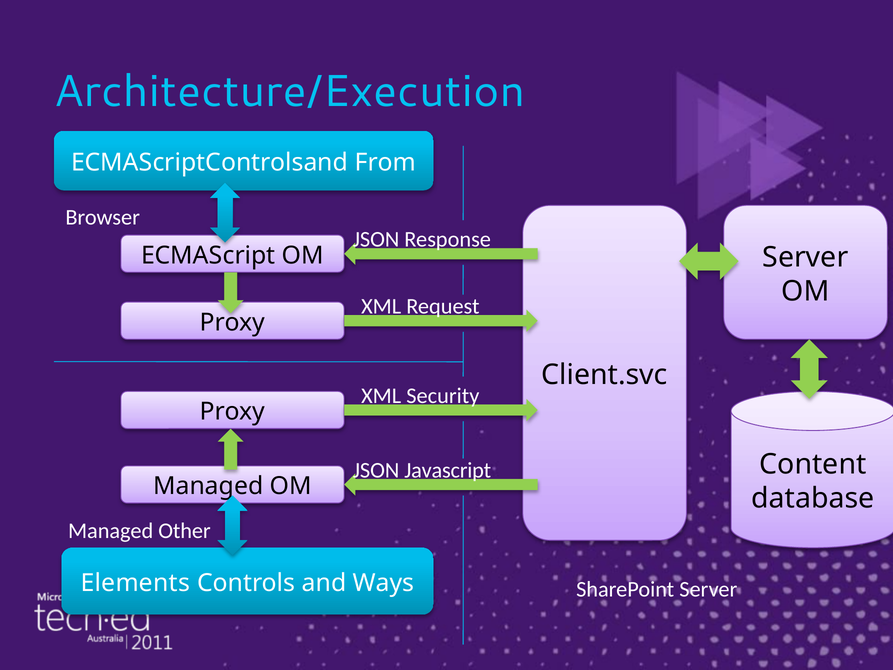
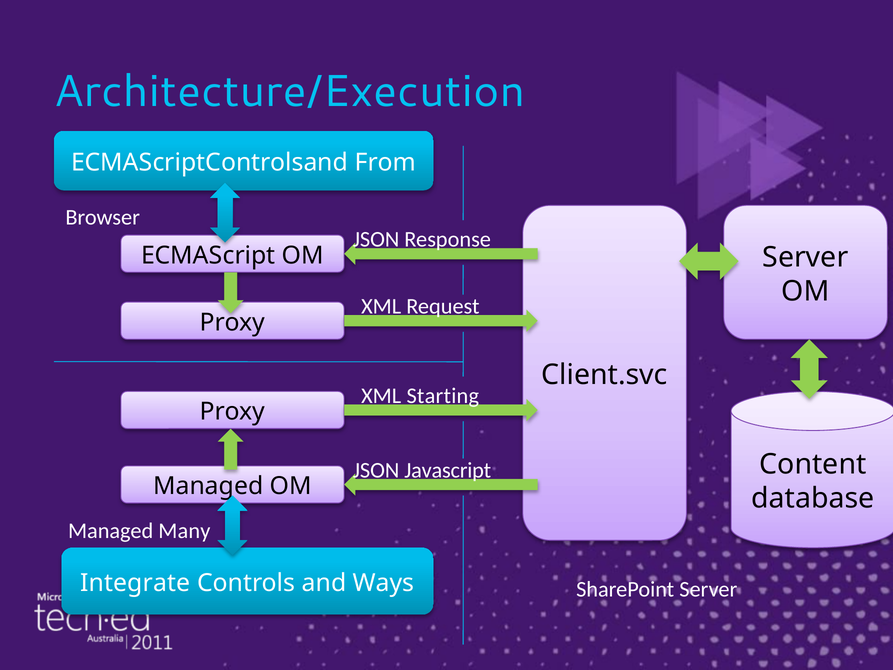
Security: Security -> Starting
Other: Other -> Many
Elements: Elements -> Integrate
